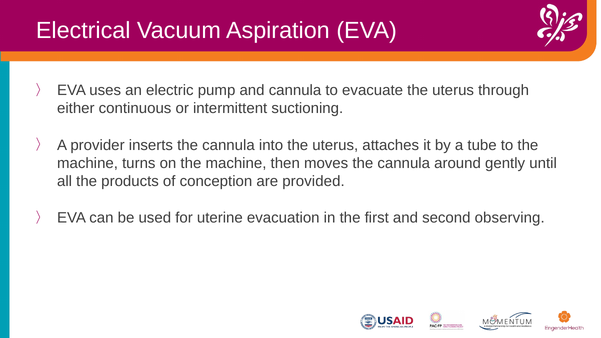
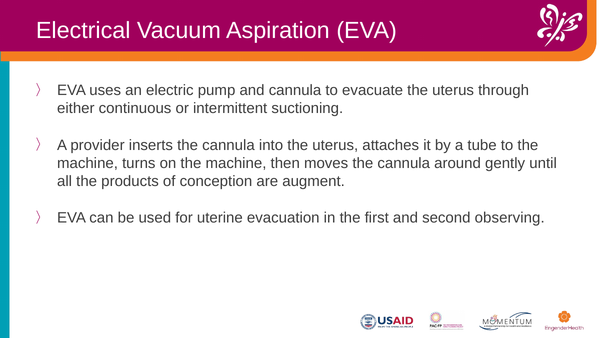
provided: provided -> augment
